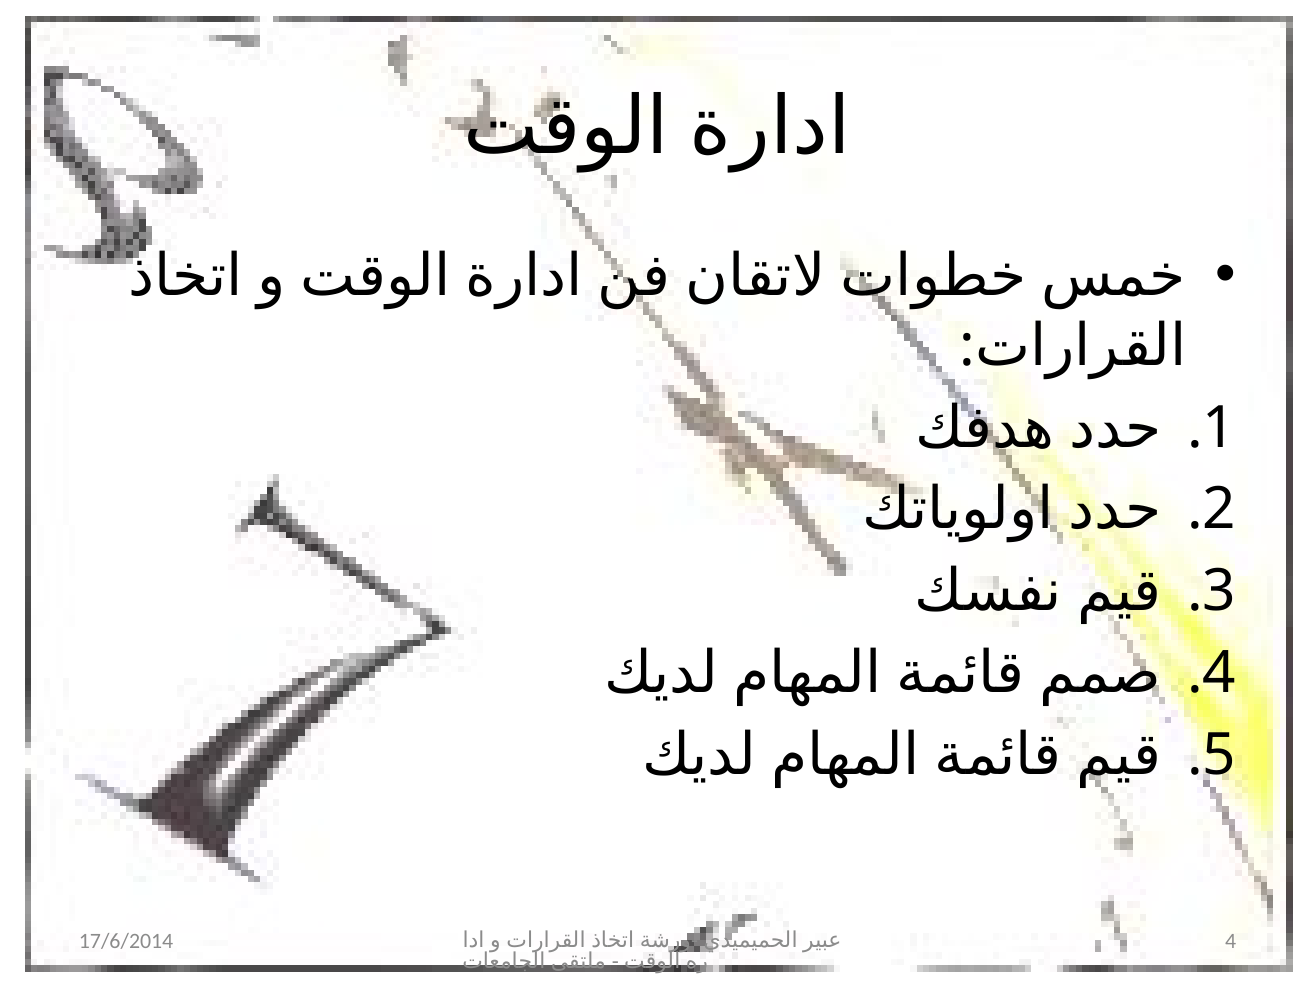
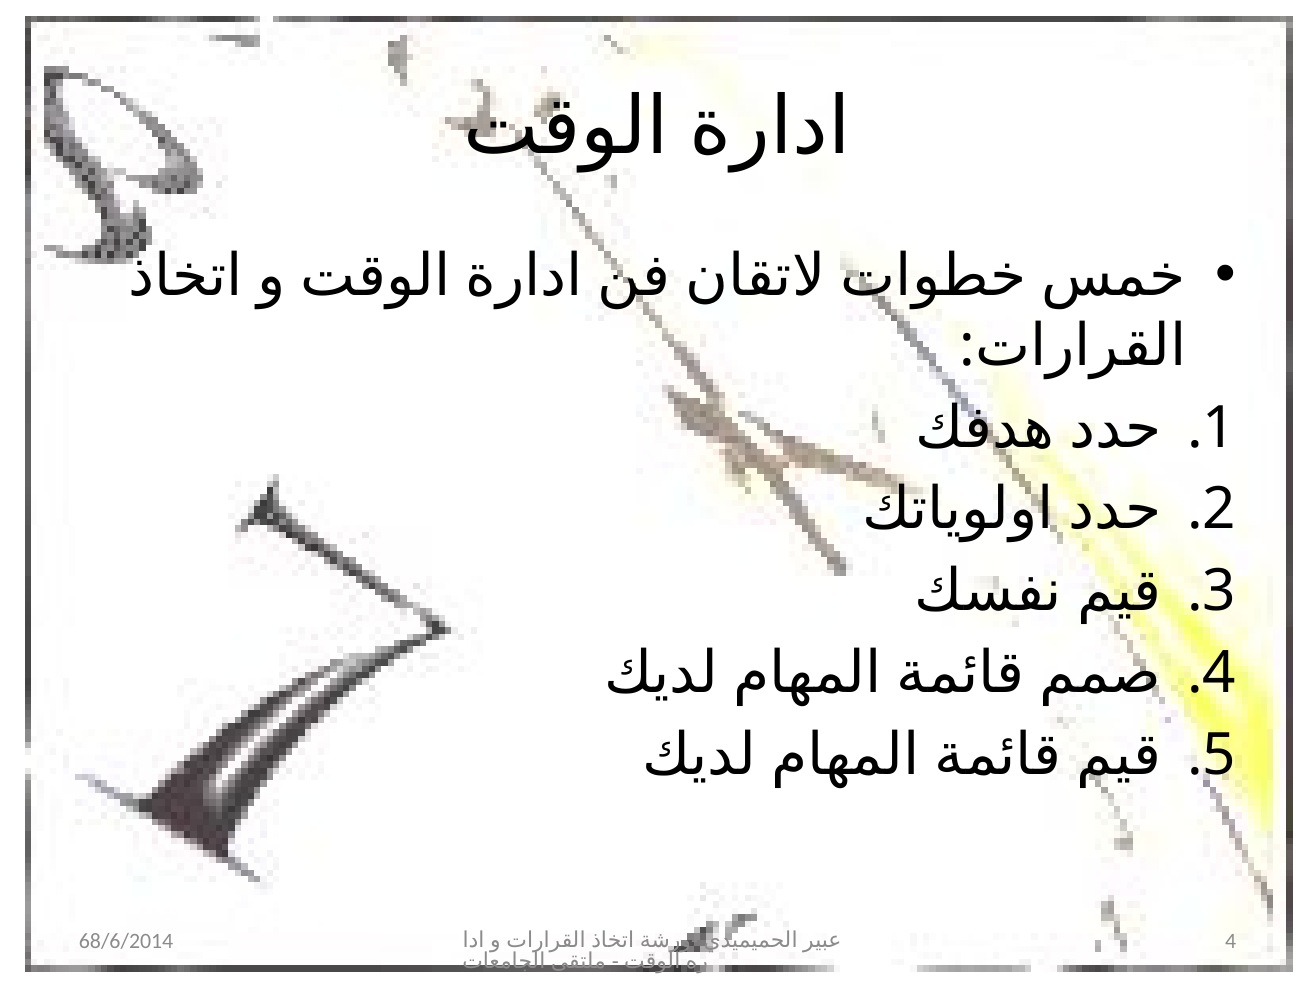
17/6/2014: 17/6/2014 -> 68/6/2014
